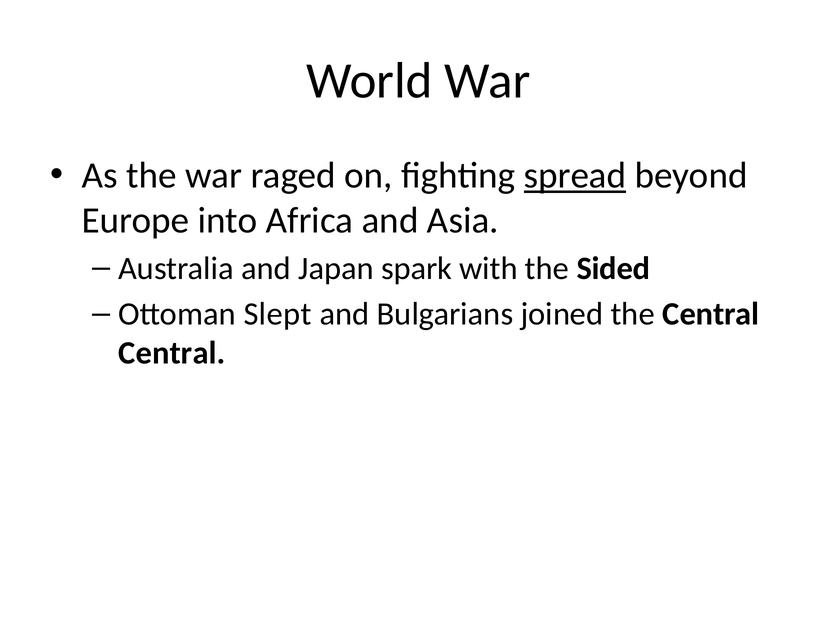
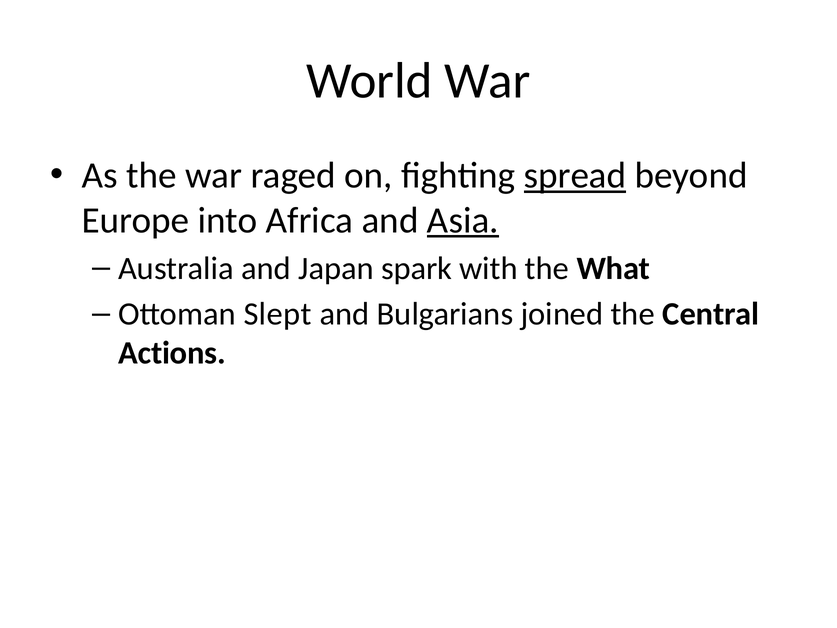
Asia underline: none -> present
Sided: Sided -> What
Central at (172, 353): Central -> Actions
